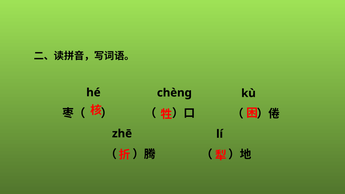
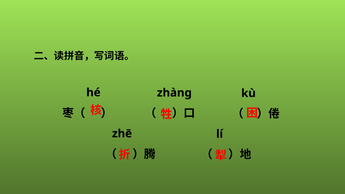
chèng: chèng -> zhàng
